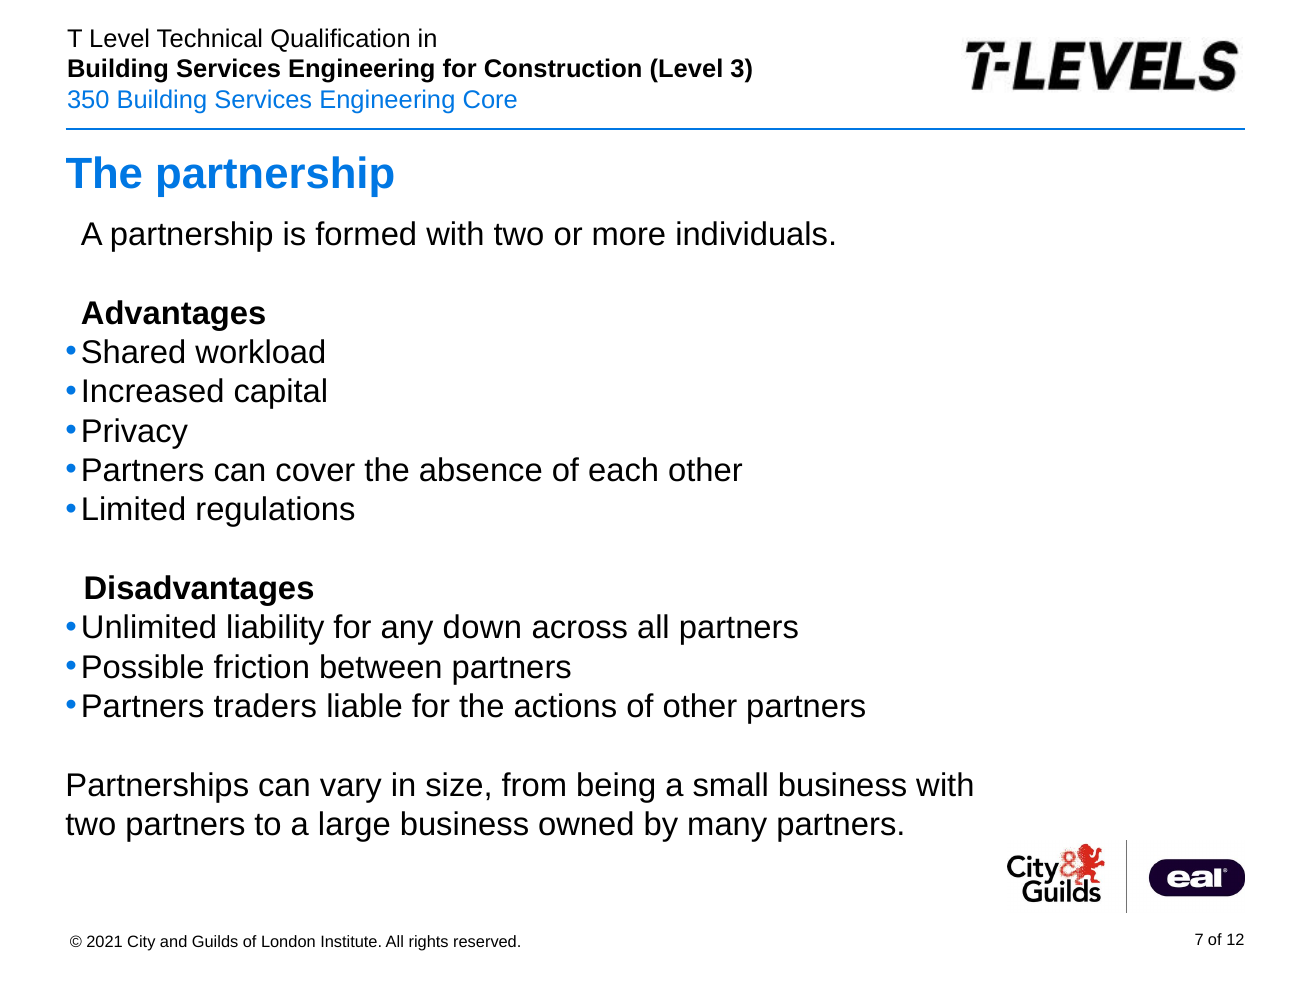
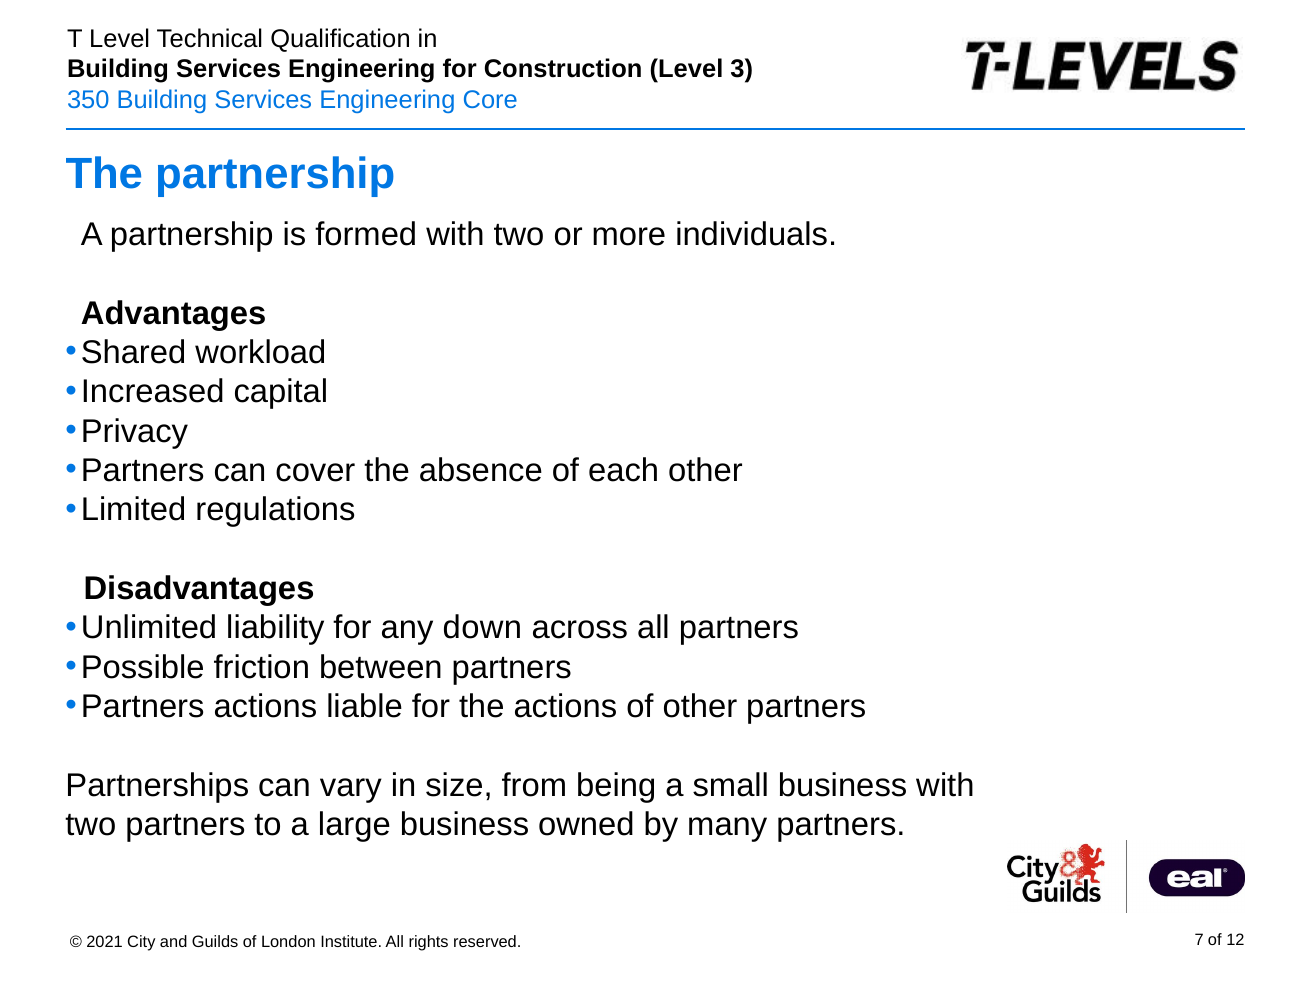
Partners traders: traders -> actions
